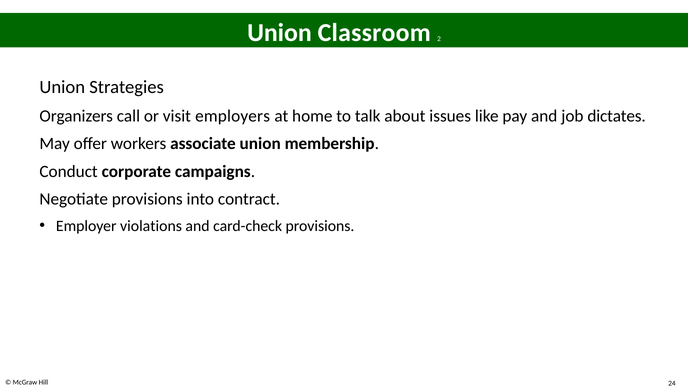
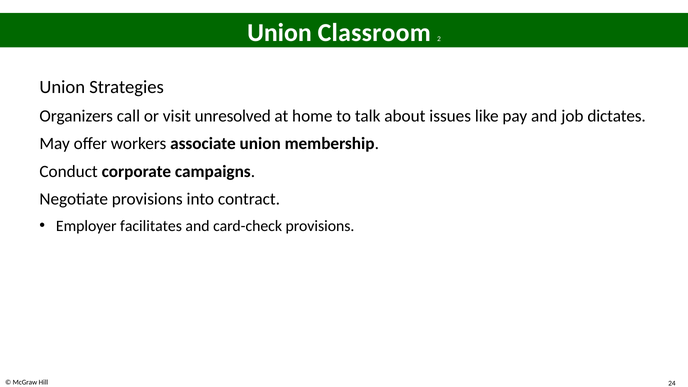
employers: employers -> unresolved
violations: violations -> facilitates
